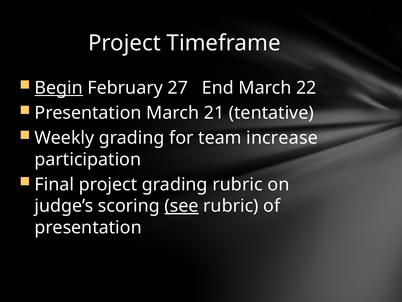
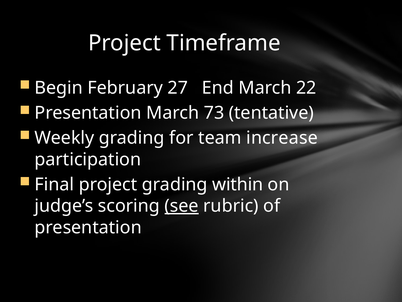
Begin underline: present -> none
21: 21 -> 73
grading rubric: rubric -> within
